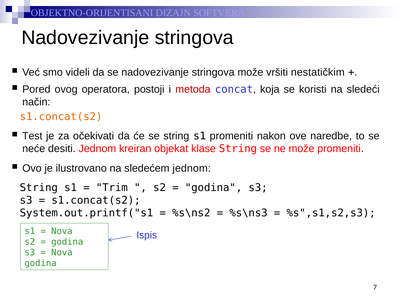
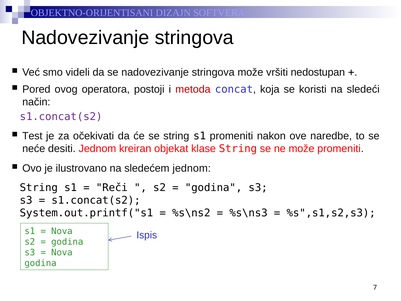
nestatičkim: nestatičkim -> nedostupan
s1.concat(s2 at (61, 117) colour: orange -> purple
Trim: Trim -> Reči
